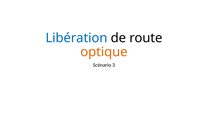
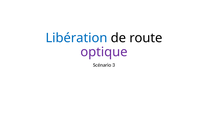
optique colour: orange -> purple
